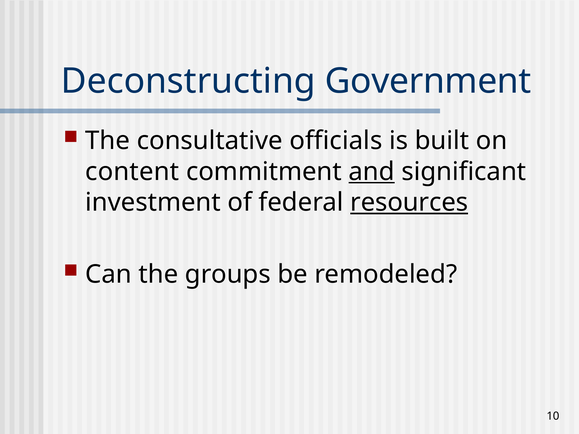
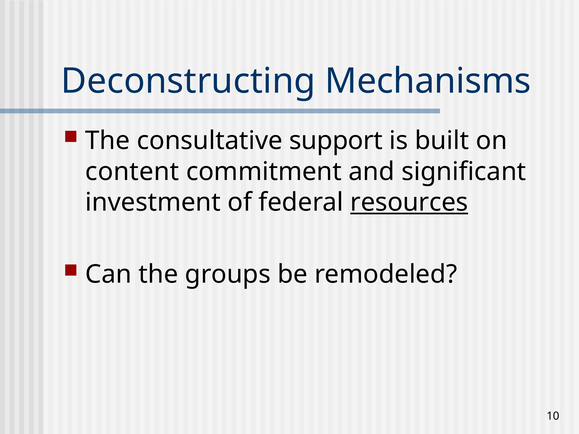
Government: Government -> Mechanisms
officials: officials -> support
and underline: present -> none
